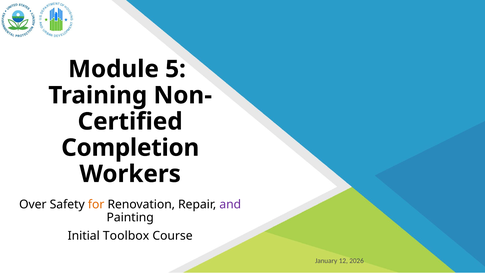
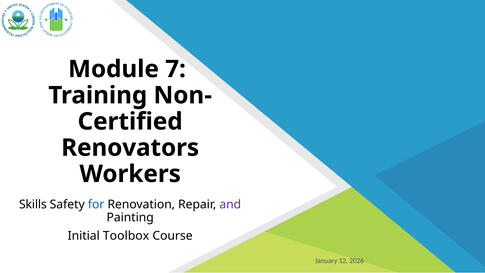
5: 5 -> 7
Completion: Completion -> Renovators
Over: Over -> Skills
for colour: orange -> blue
